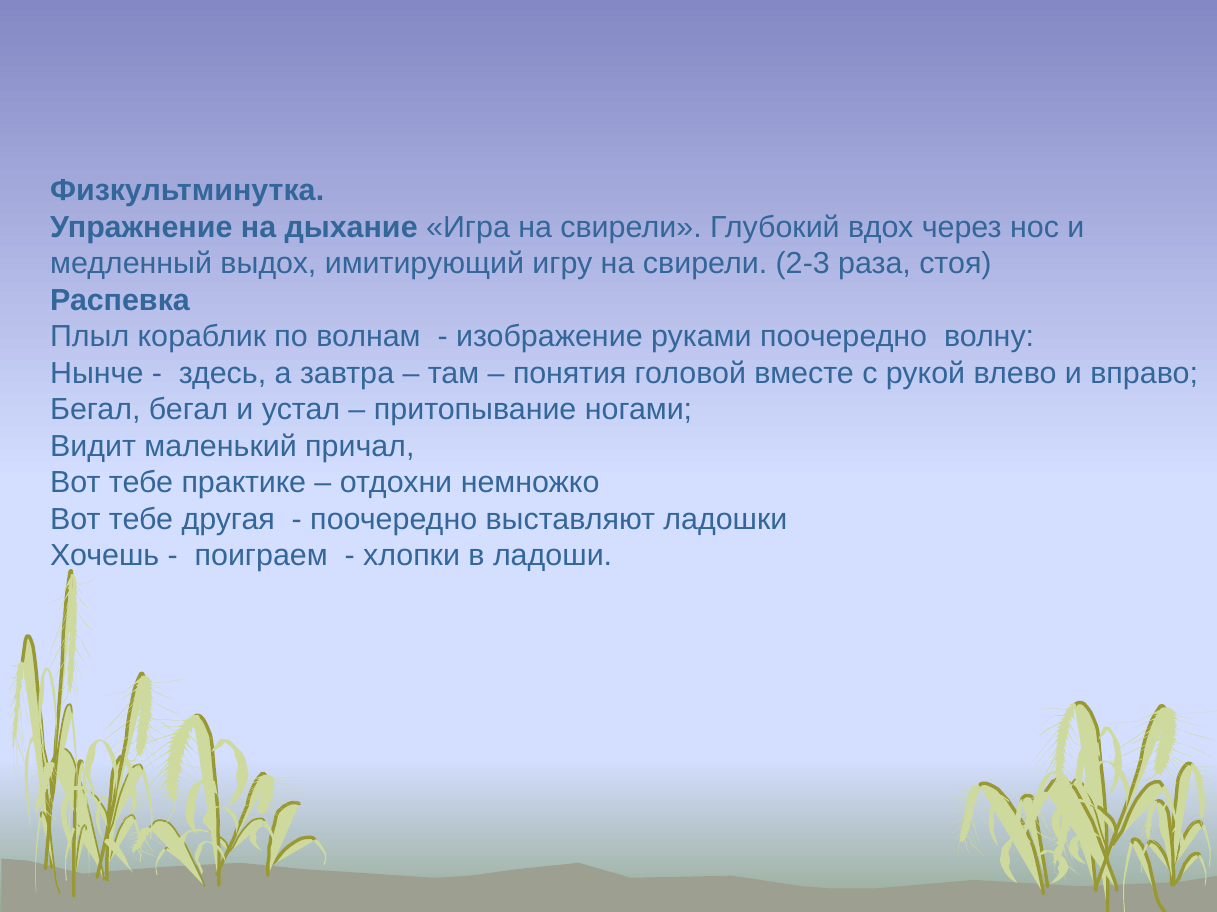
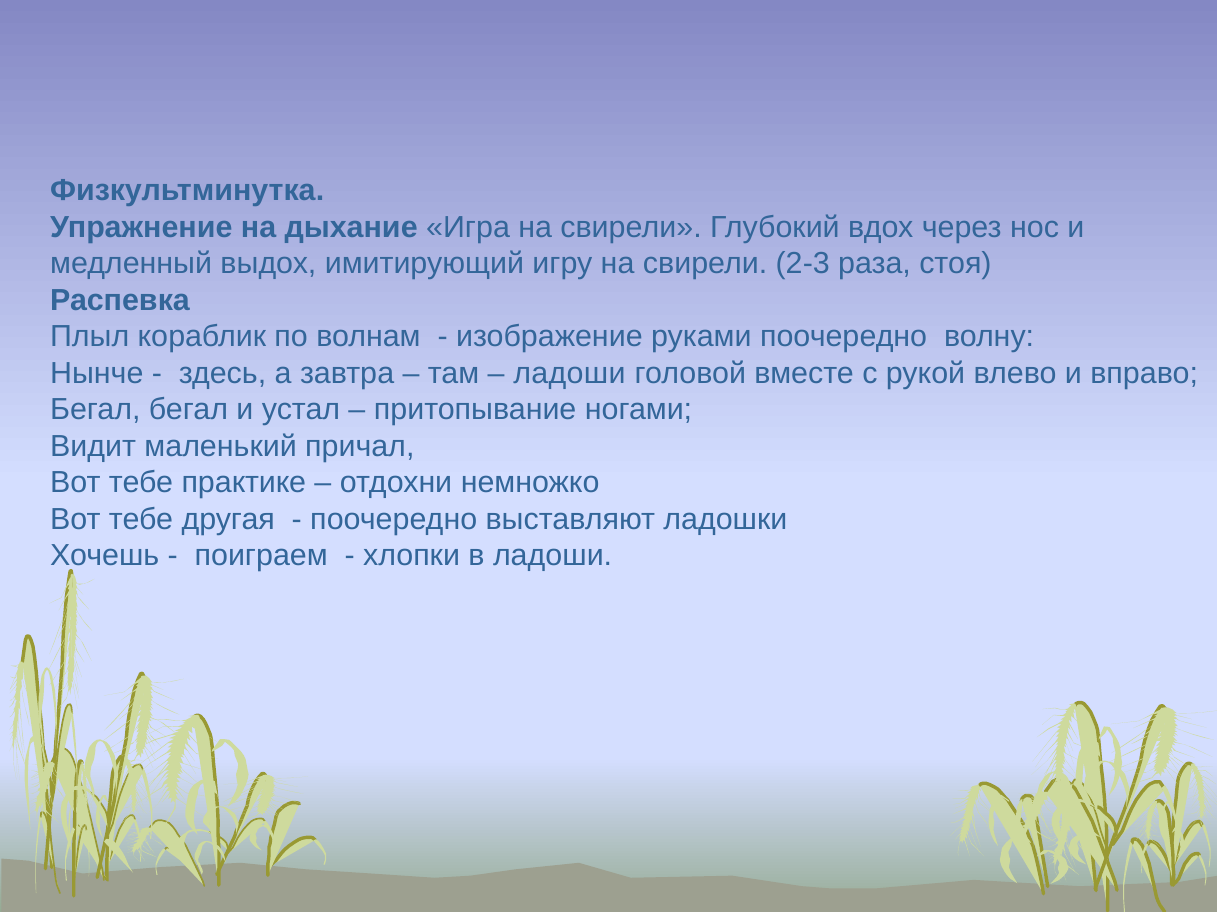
понятия at (570, 374): понятия -> ладоши
